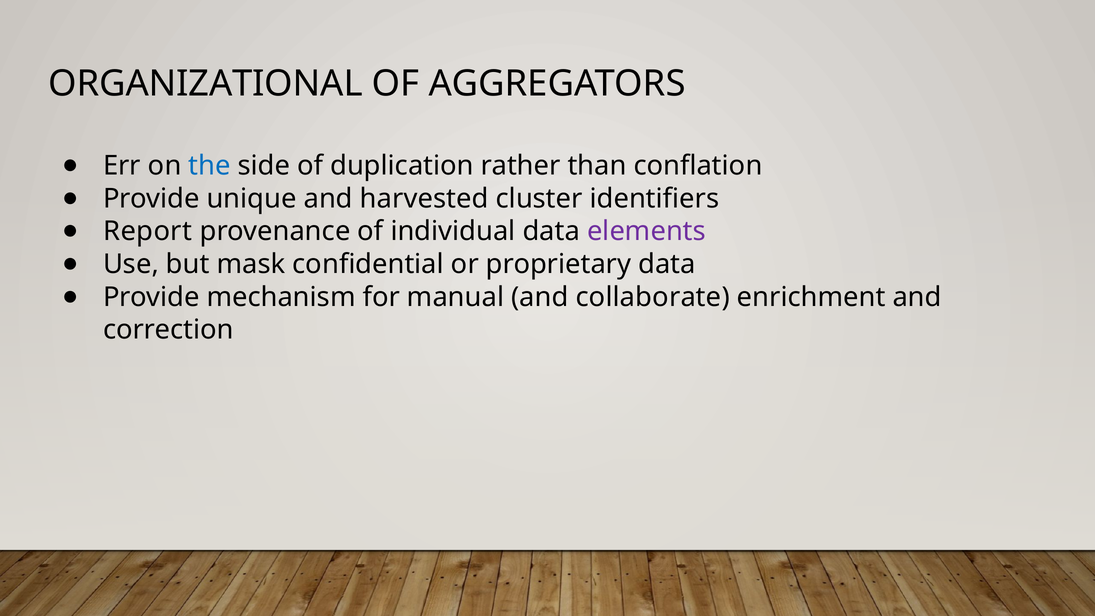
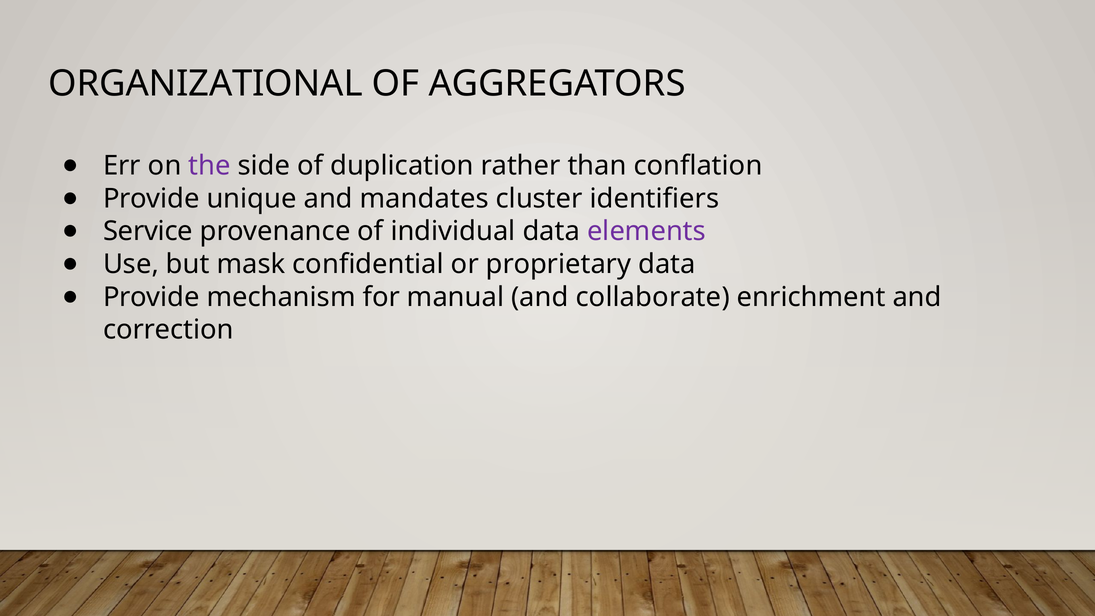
the colour: blue -> purple
harvested: harvested -> mandates
Report: Report -> Service
